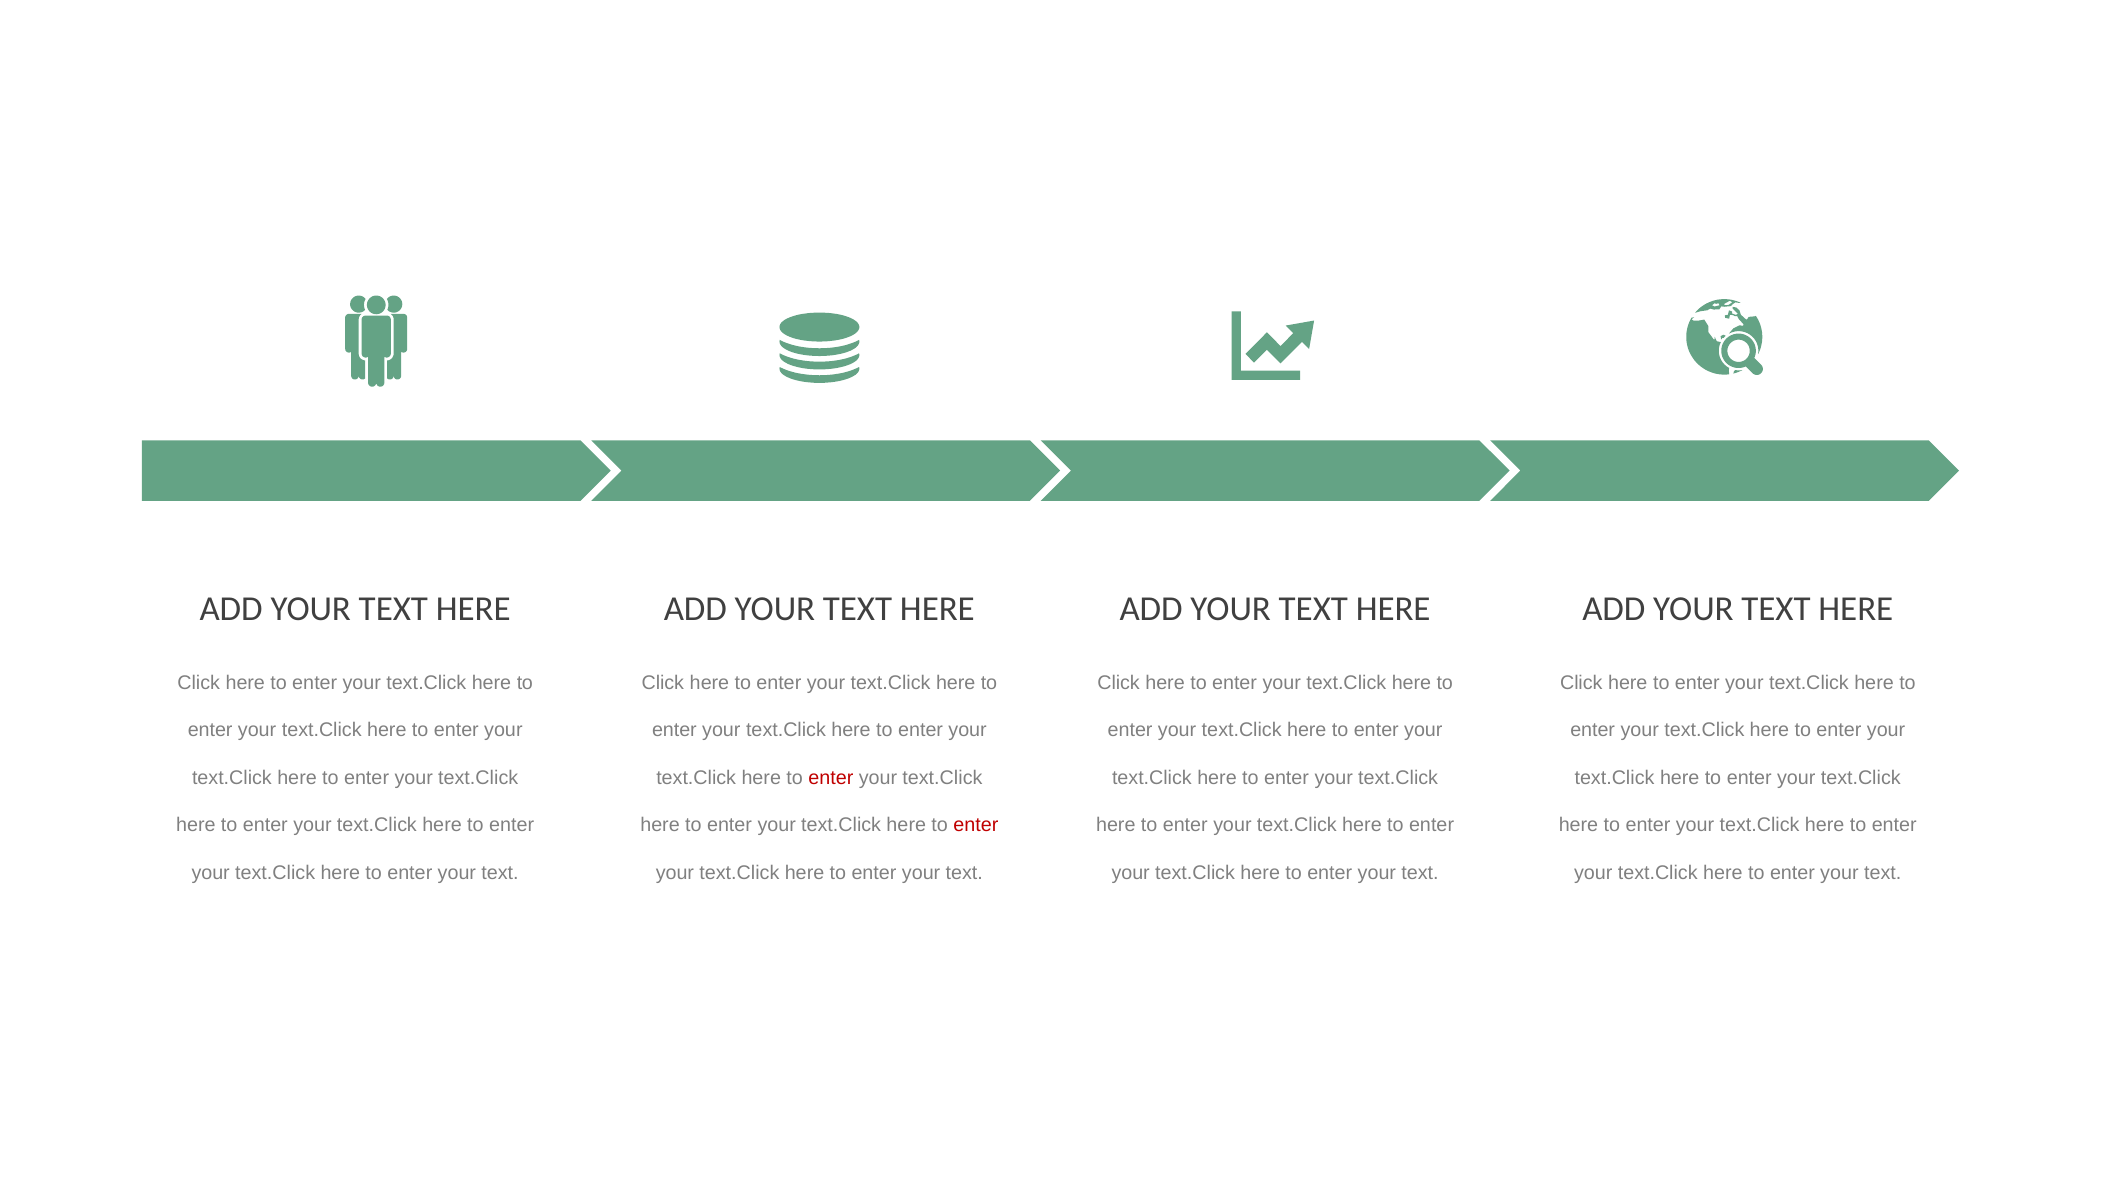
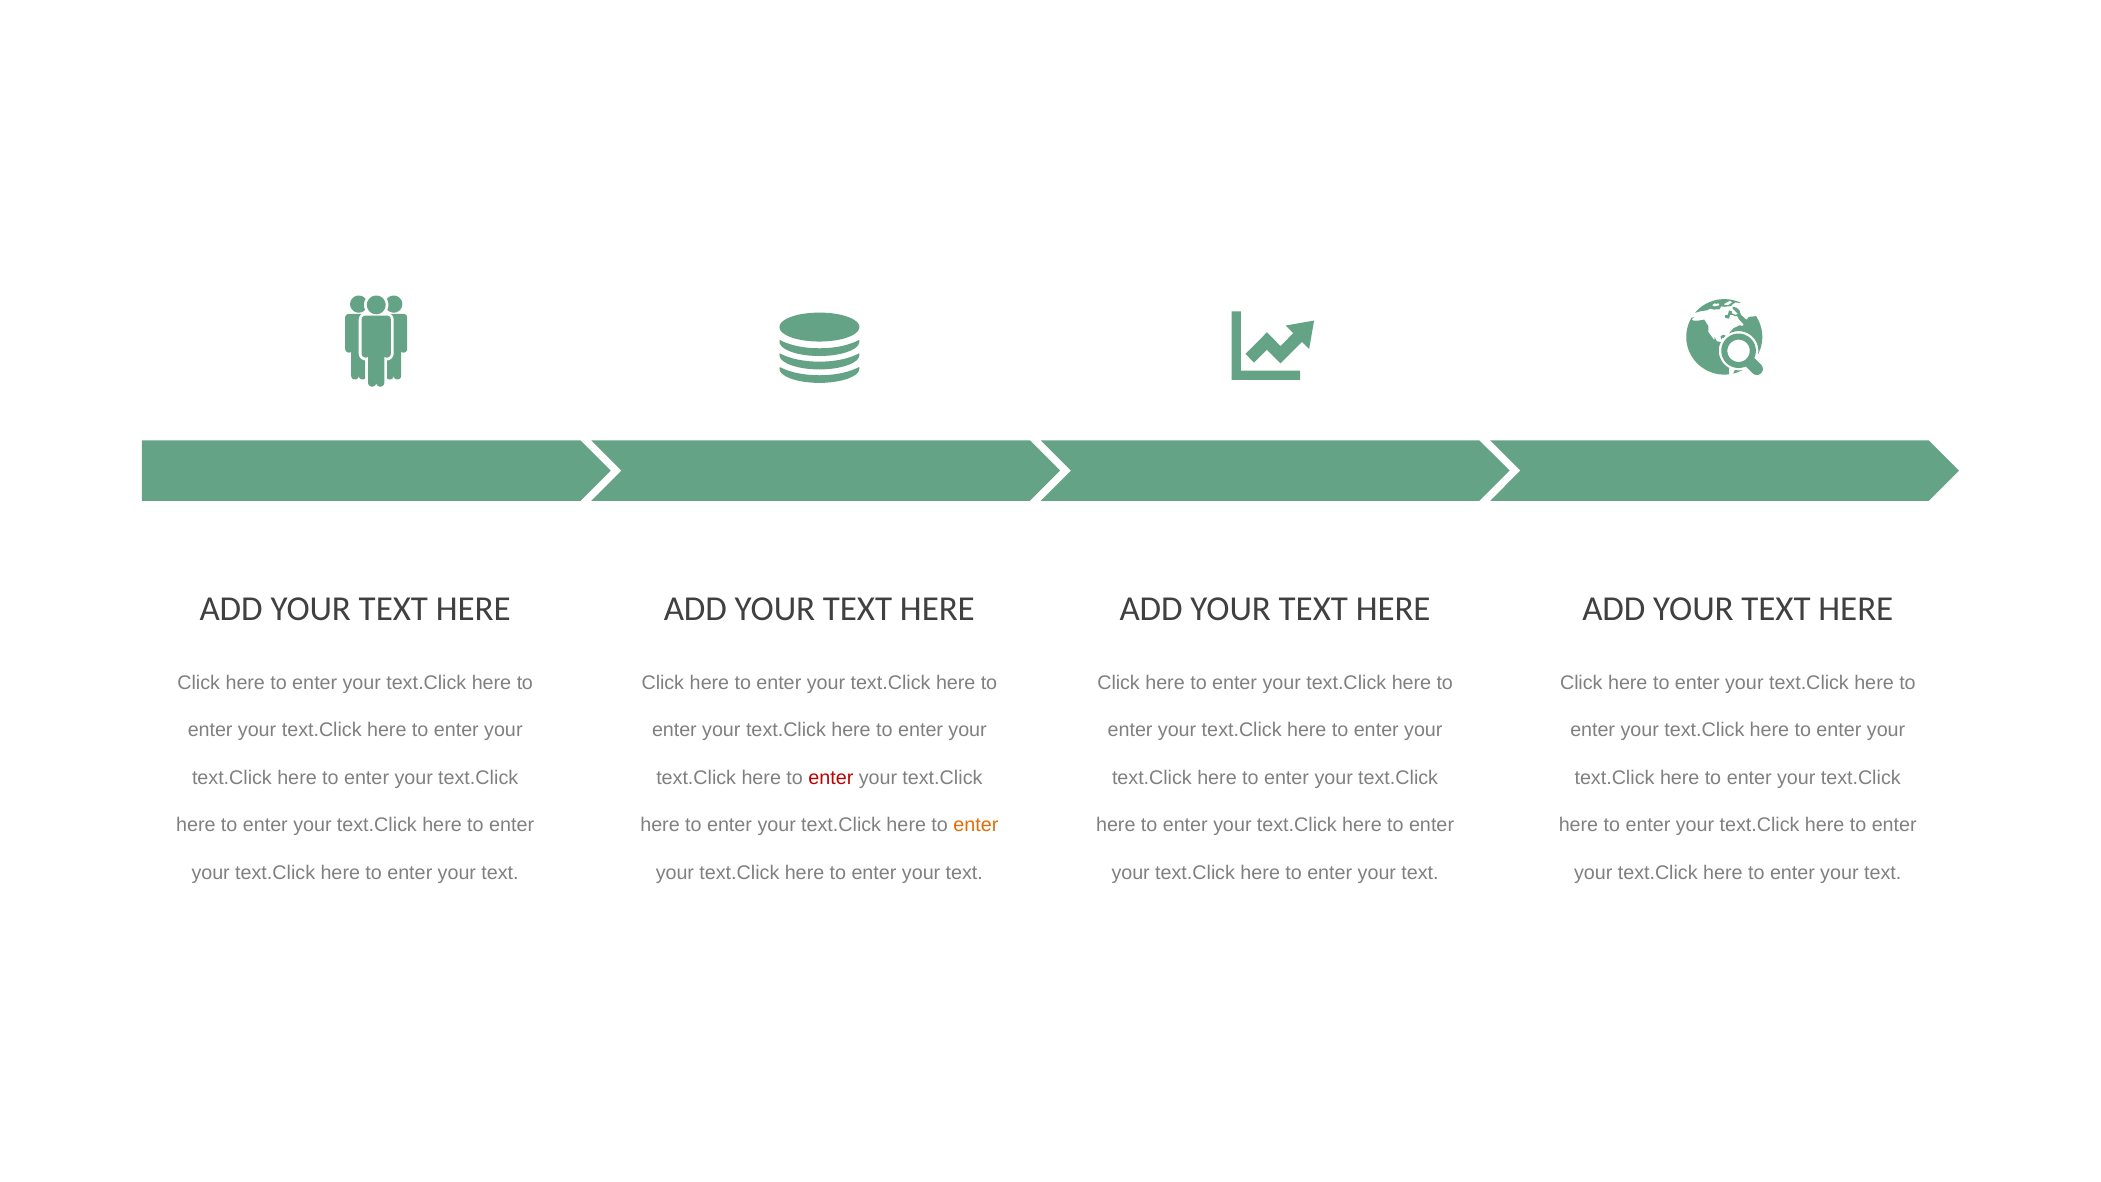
enter at (976, 825) colour: red -> orange
